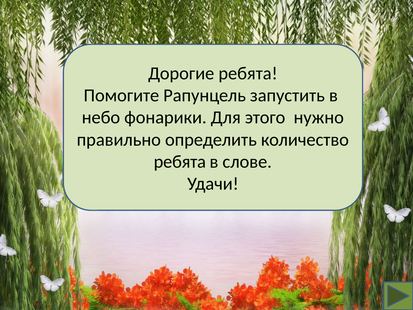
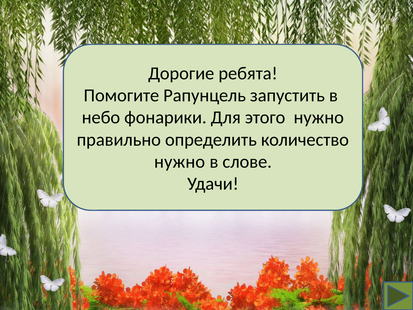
ребята at (180, 162): ребята -> нужно
